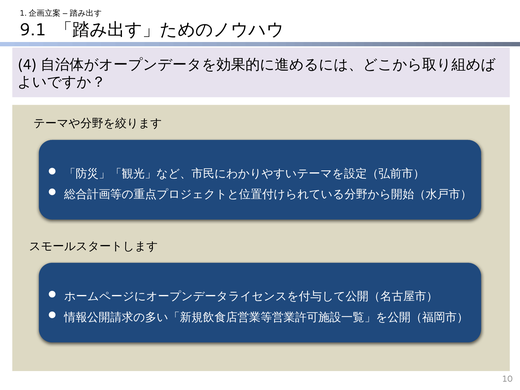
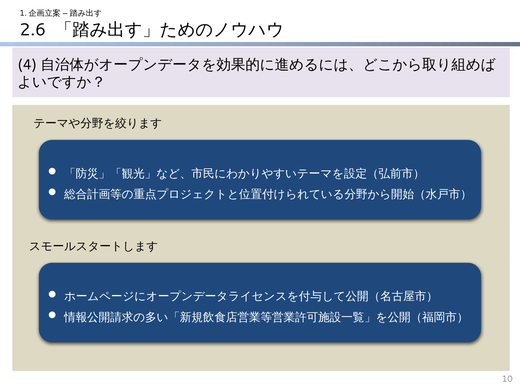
9.1: 9.1 -> 2.6
